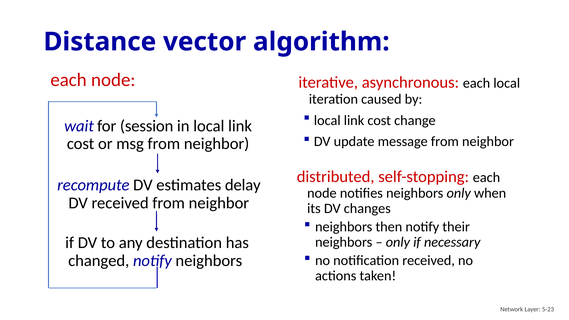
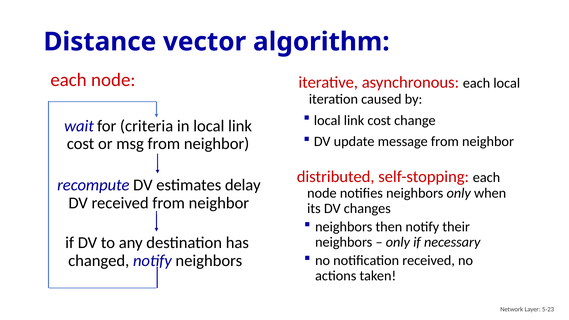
session: session -> criteria
